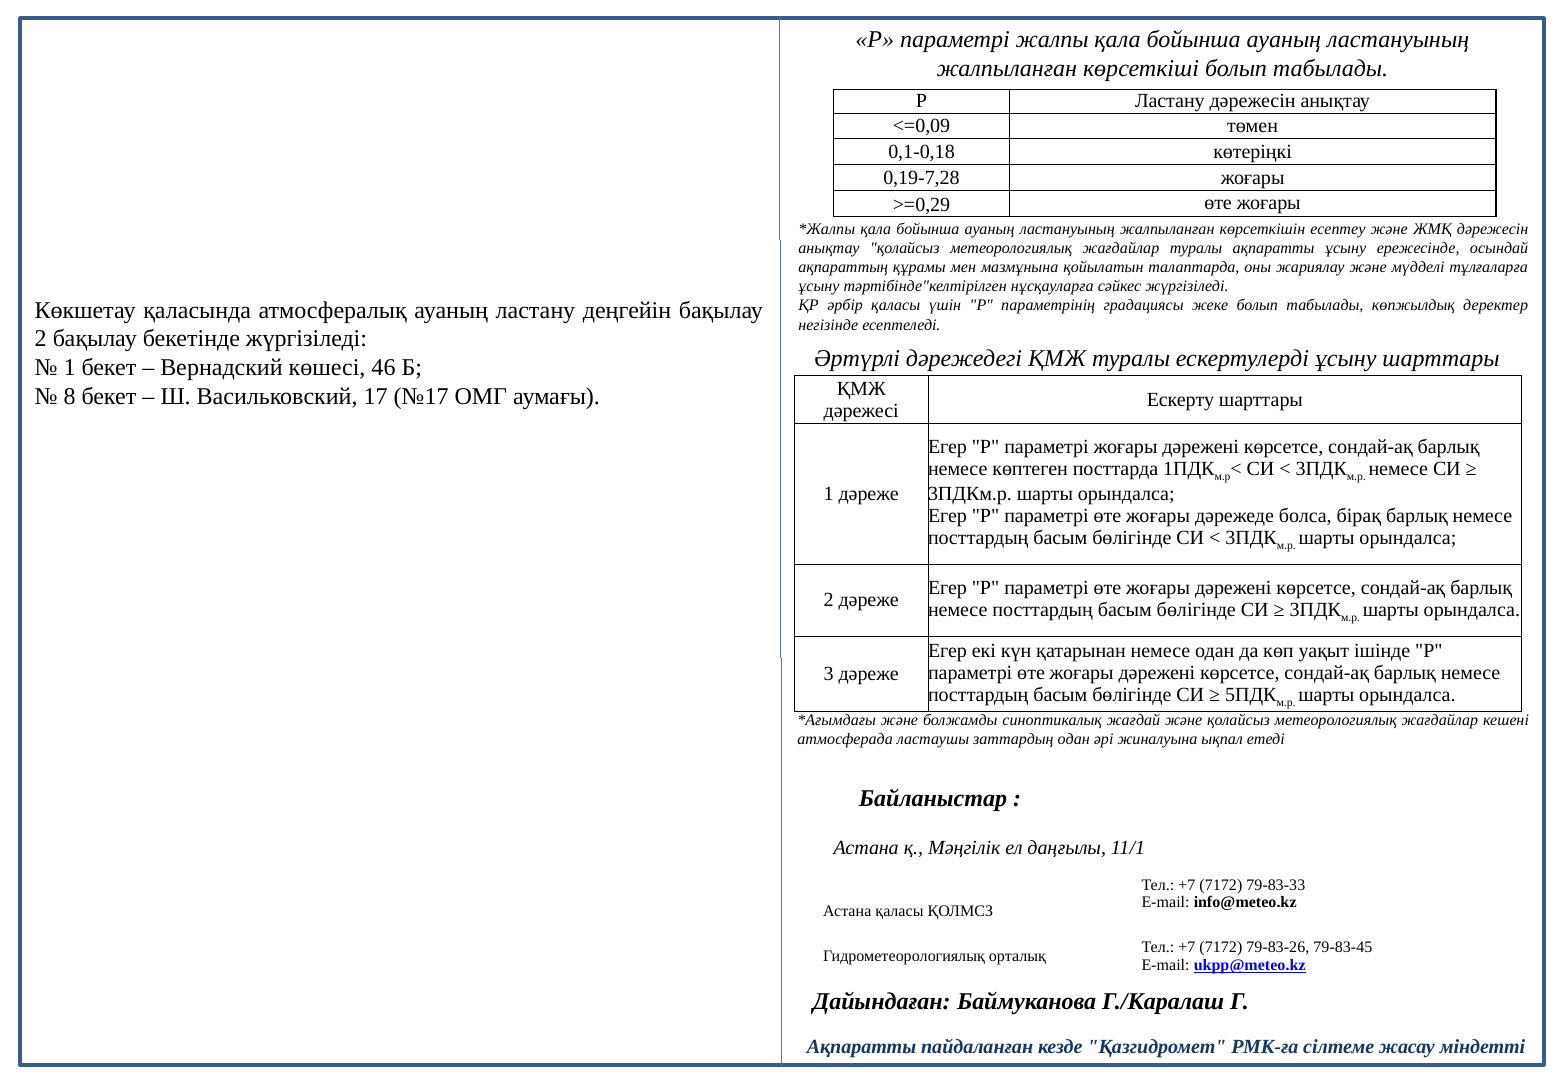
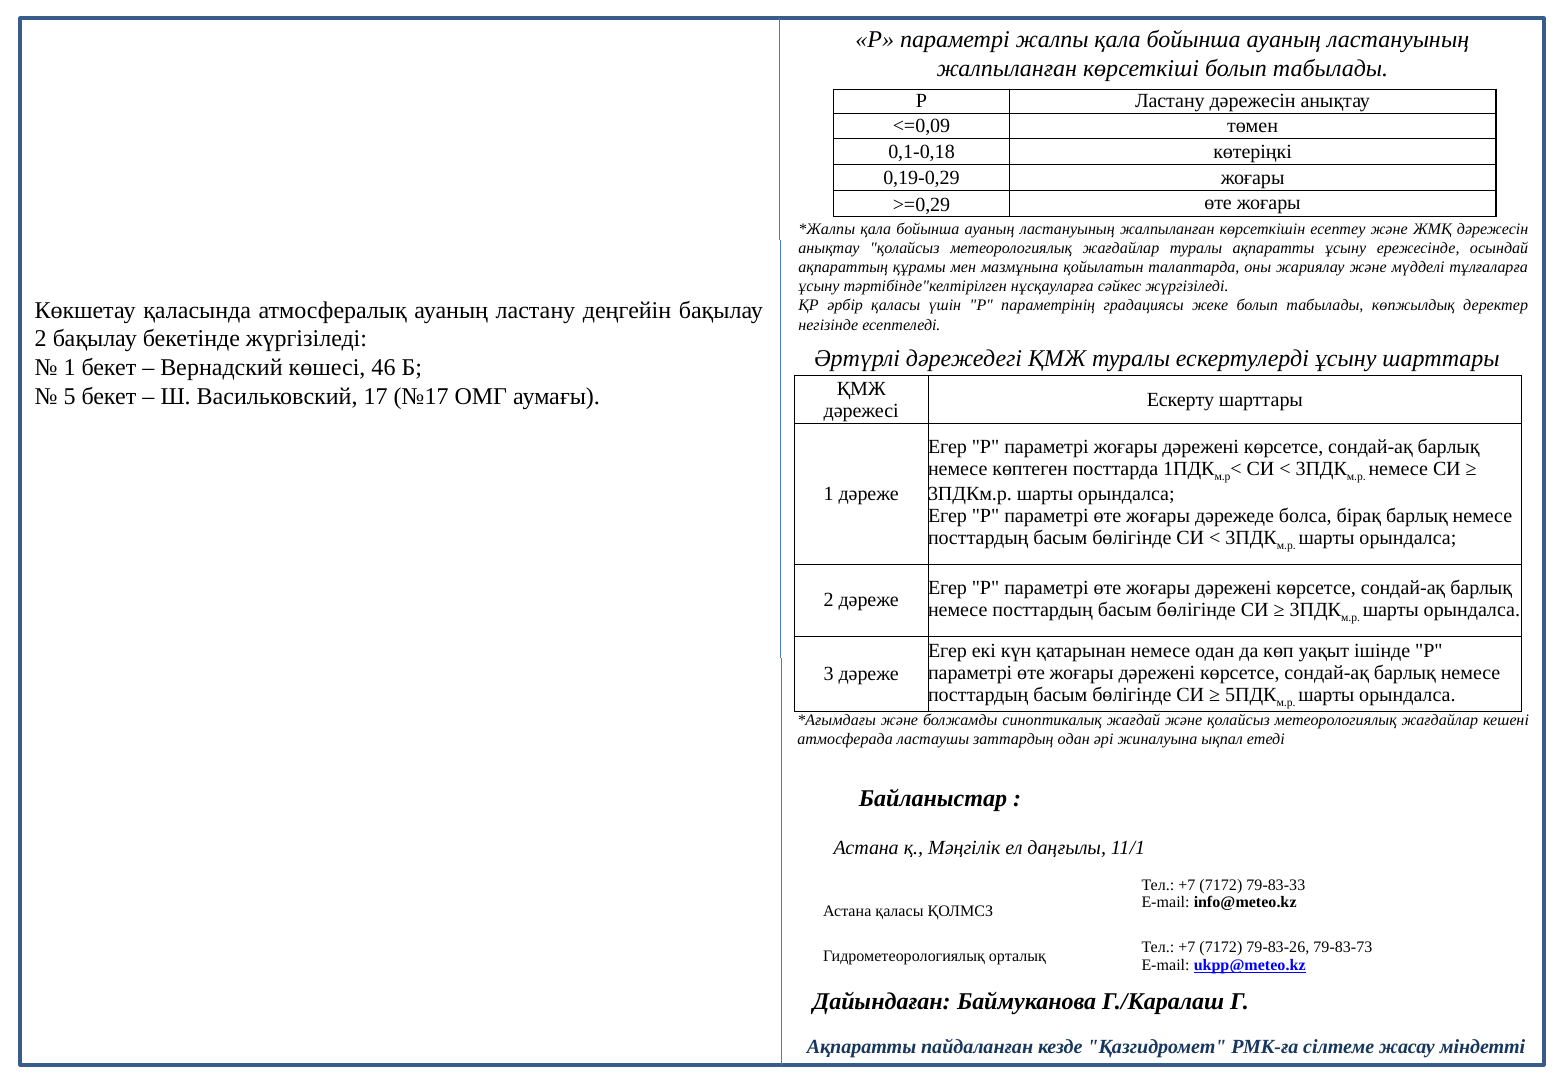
0,19-7,28: 0,19-7,28 -> 0,19-0,29
8: 8 -> 5
79-83-45: 79-83-45 -> 79-83-73
